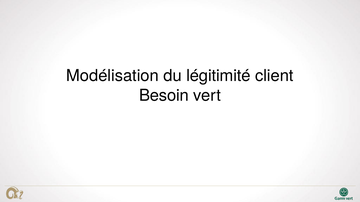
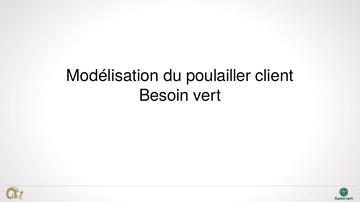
légitimité: légitimité -> poulailler
